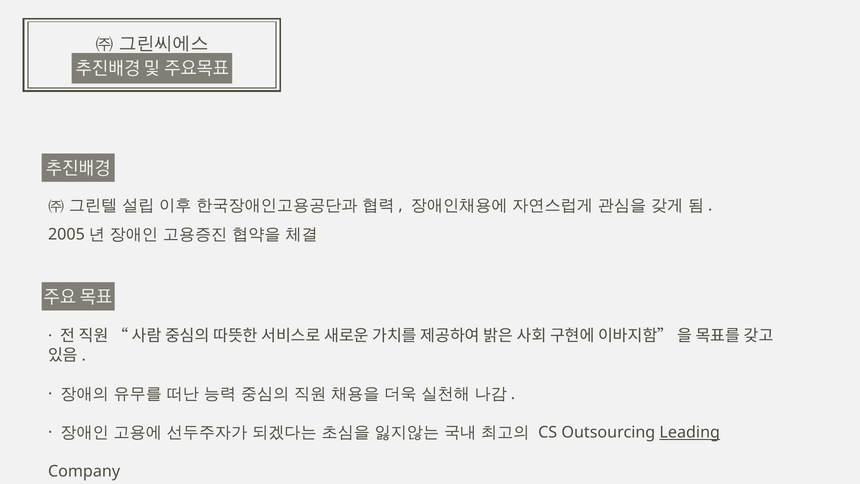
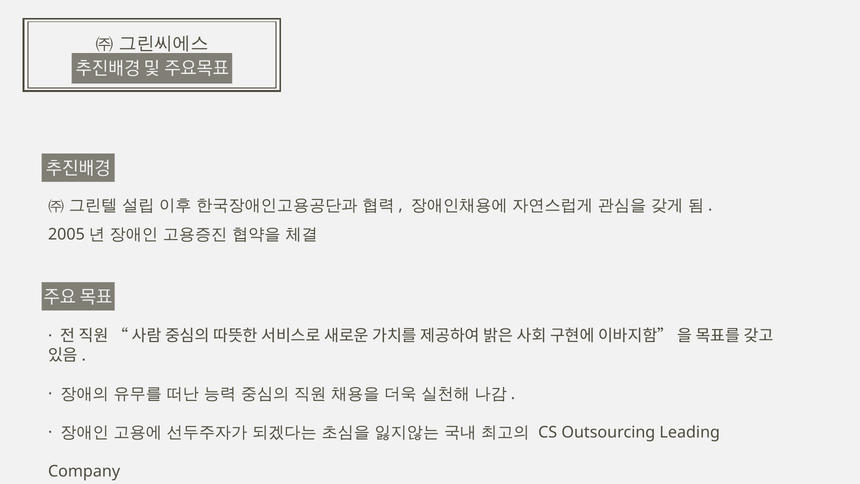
Leading underline: present -> none
